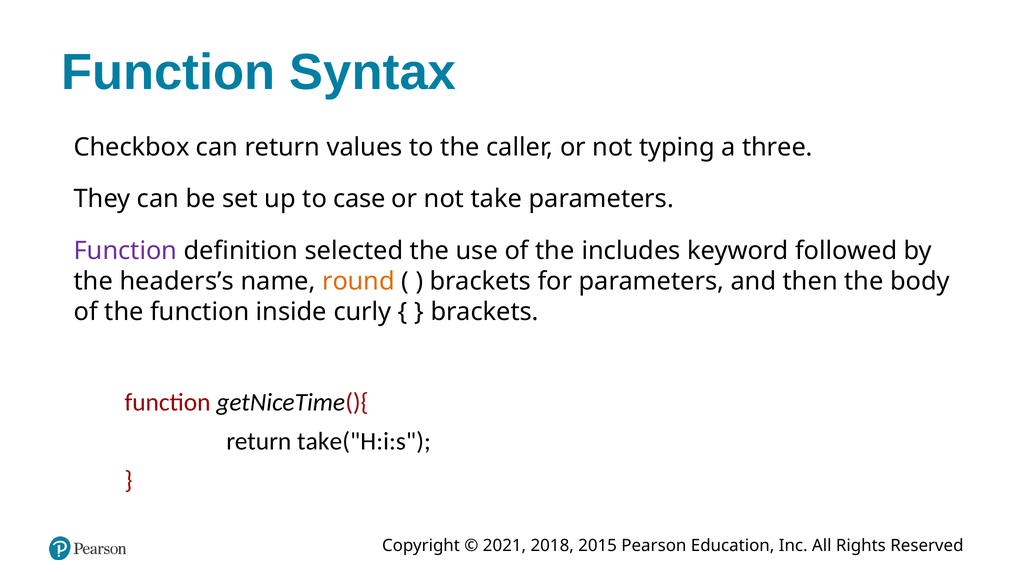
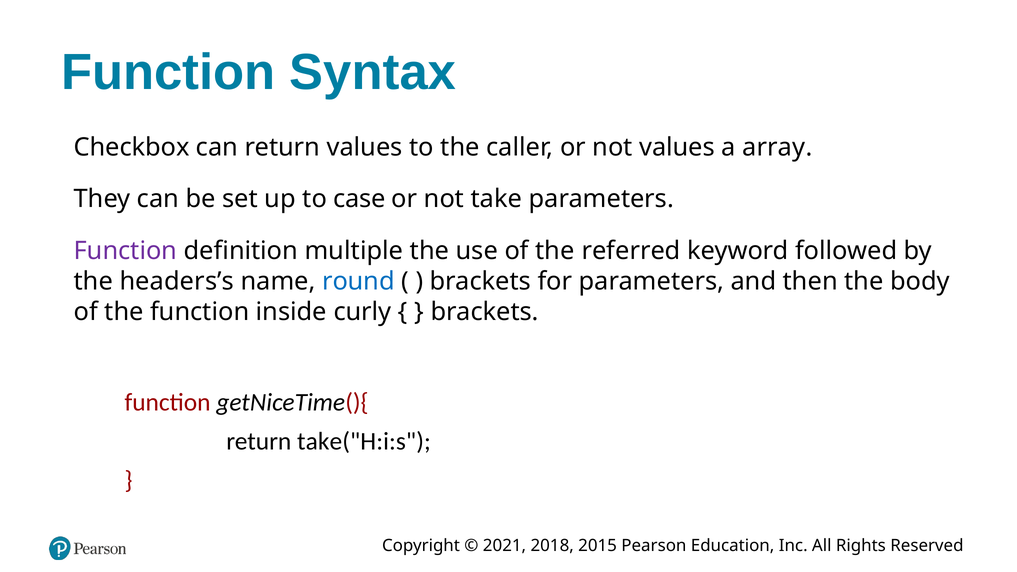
not typing: typing -> values
three: three -> array
selected: selected -> multiple
includes: includes -> referred
round colour: orange -> blue
